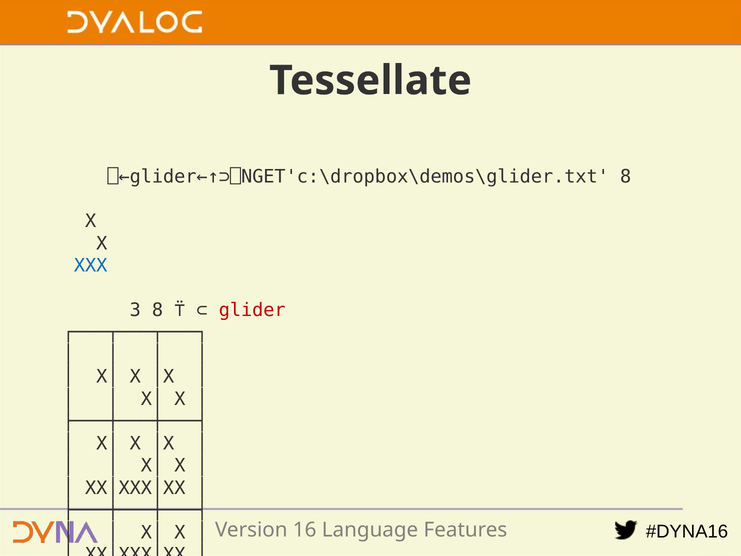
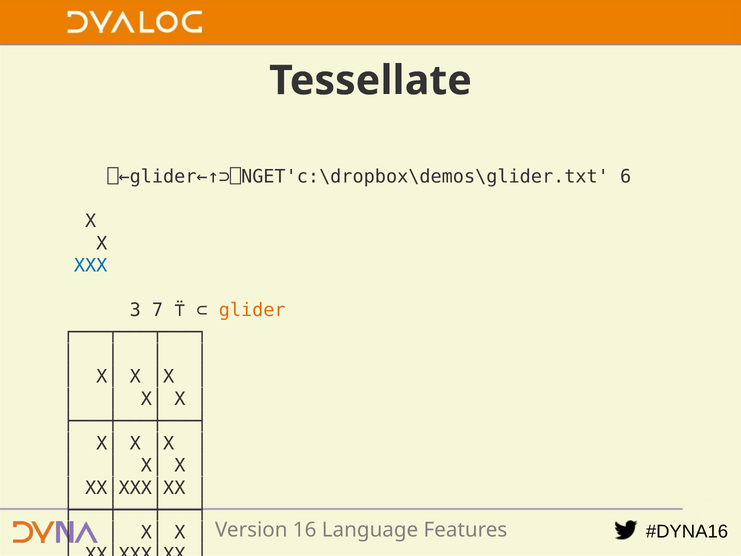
⎕←glider←↑⊃⎕NGET'c:\dropbox\demos\glider.txt 8: 8 -> 6
3 8: 8 -> 7
glider colour: red -> orange
